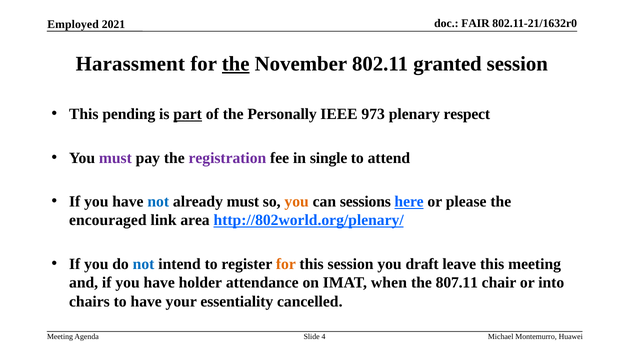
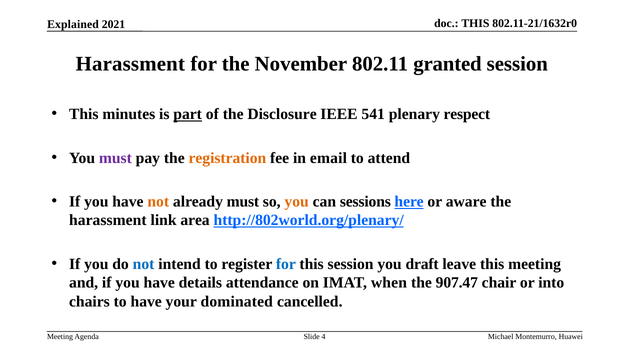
FAIR at (475, 24): FAIR -> THIS
Employed: Employed -> Explained
the at (236, 64) underline: present -> none
pending: pending -> minutes
Personally: Personally -> Disclosure
973: 973 -> 541
registration colour: purple -> orange
single: single -> email
not at (158, 202) colour: blue -> orange
please: please -> aware
encouraged at (108, 220): encouraged -> harassment
for at (286, 264) colour: orange -> blue
holder: holder -> details
807.11: 807.11 -> 907.47
essentiality: essentiality -> dominated
